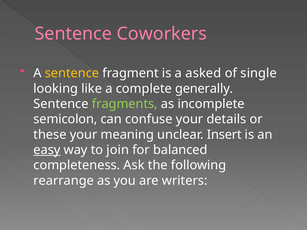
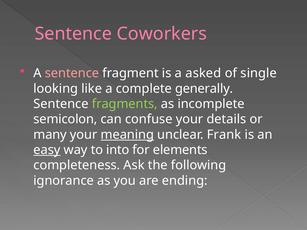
sentence at (72, 73) colour: yellow -> pink
these: these -> many
meaning underline: none -> present
Insert: Insert -> Frank
join: join -> into
balanced: balanced -> elements
rearrange: rearrange -> ignorance
writers: writers -> ending
